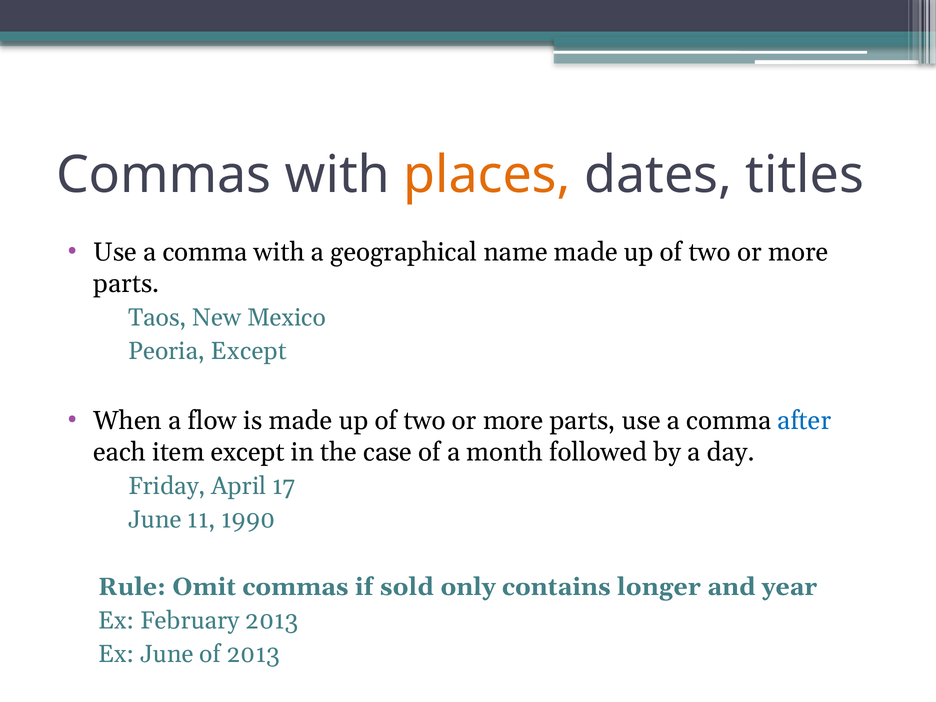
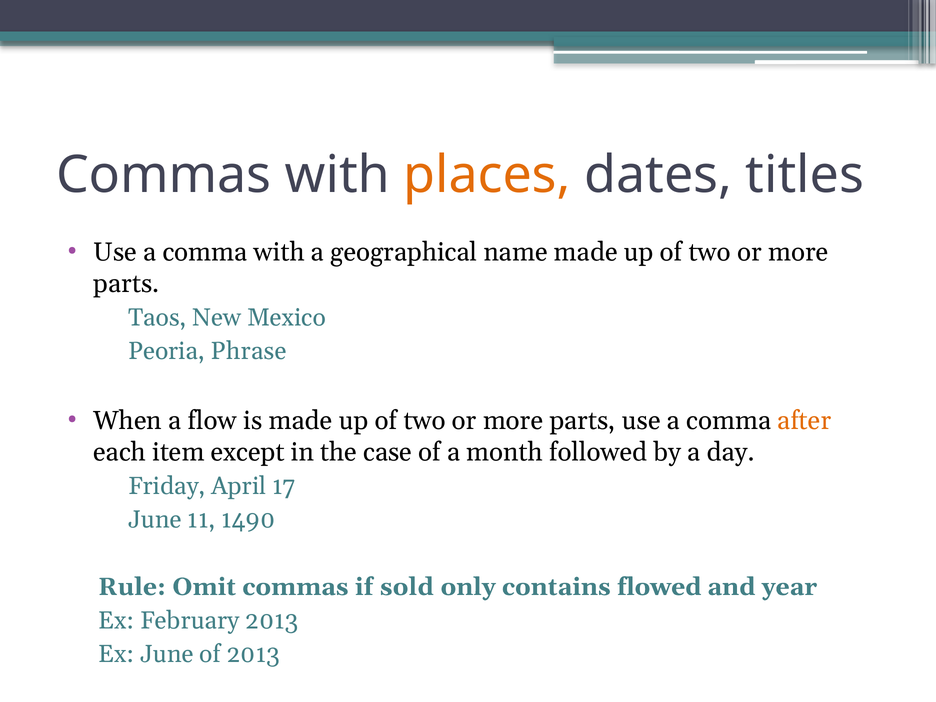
Peoria Except: Except -> Phrase
after colour: blue -> orange
1990: 1990 -> 1490
longer: longer -> flowed
